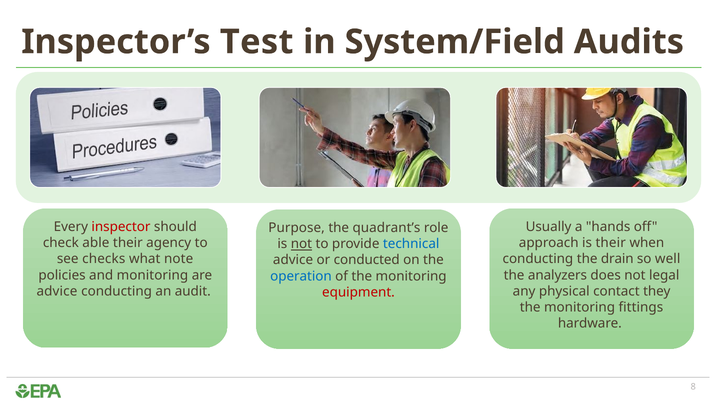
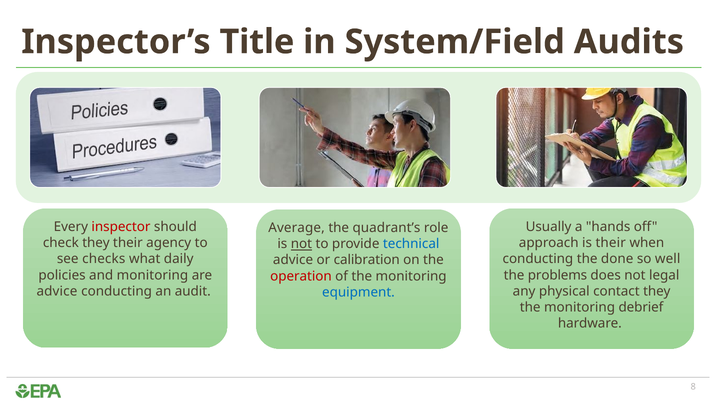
Test: Test -> Title
Purpose: Purpose -> Average
check able: able -> they
note: note -> daily
drain: drain -> done
conducted: conducted -> calibration
analyzers: analyzers -> problems
operation colour: blue -> red
equipment colour: red -> blue
fittings: fittings -> debrief
